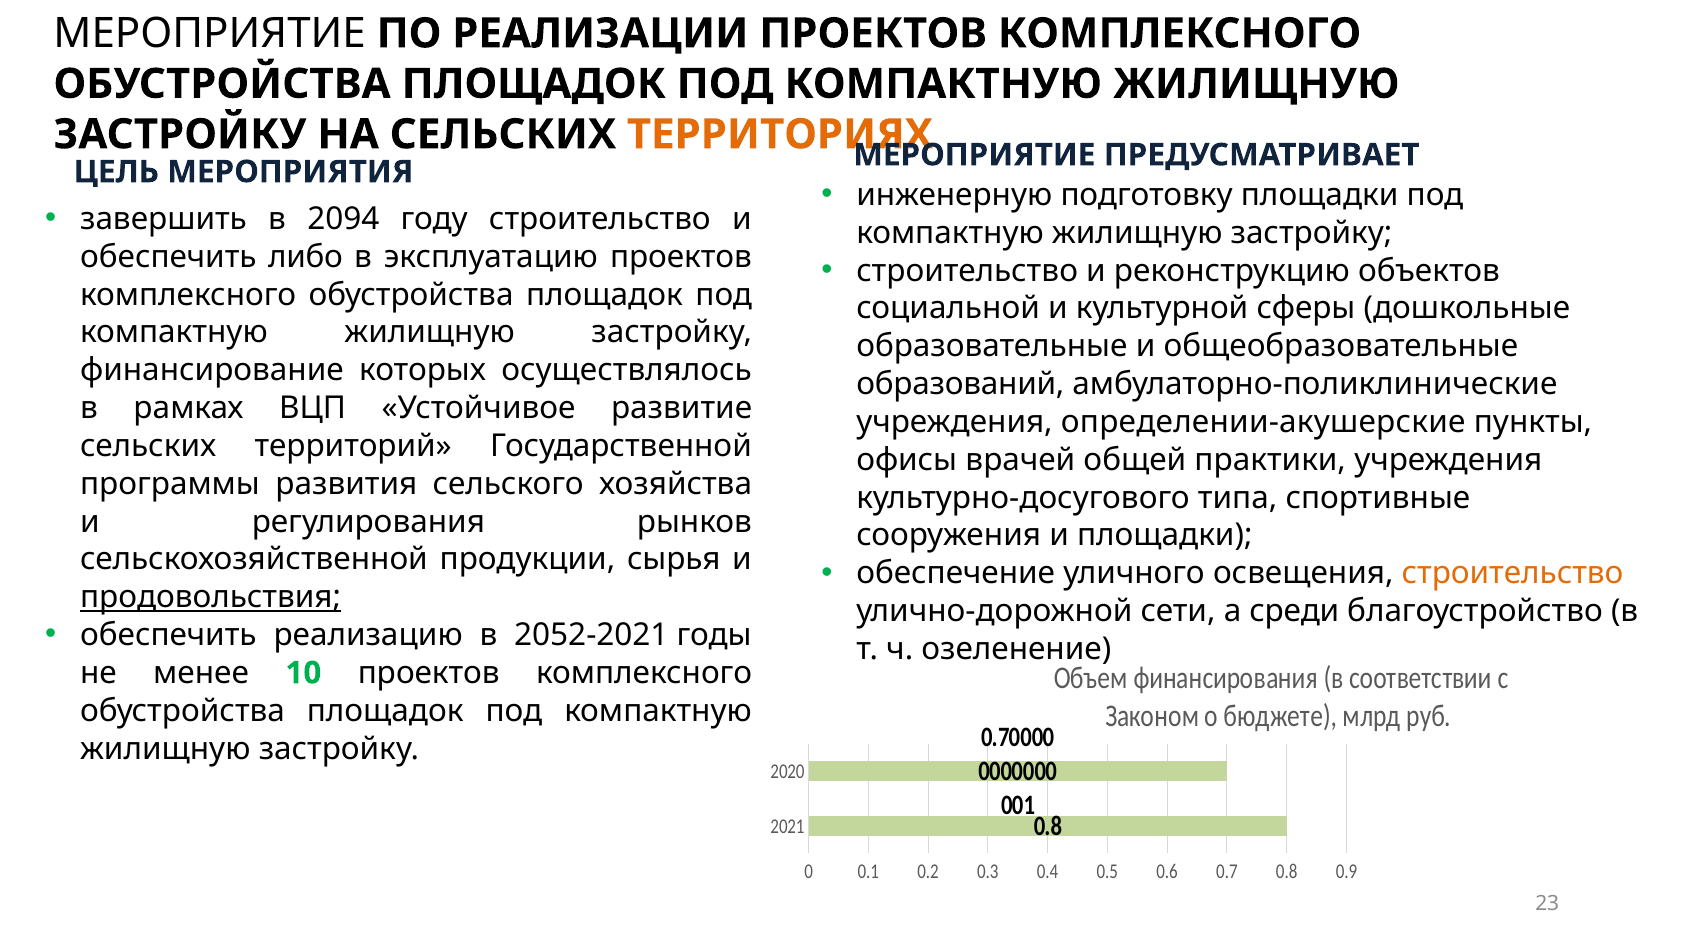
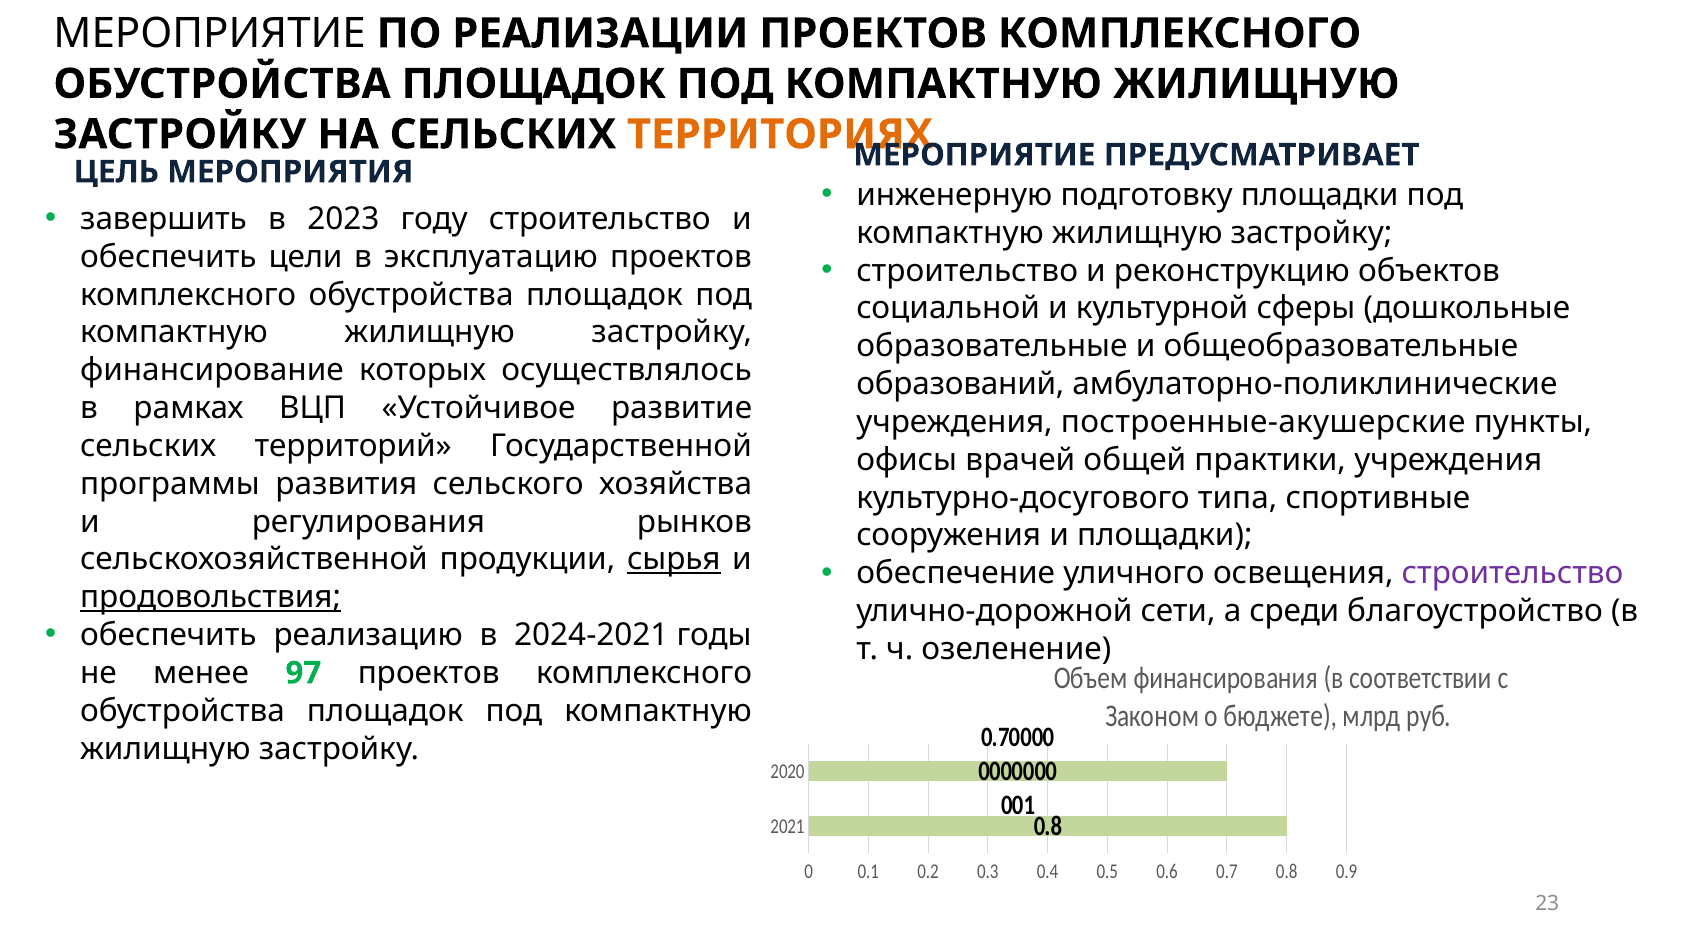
2094: 2094 -> 2023
либо: либо -> цели
определении-акушерские: определении-акушерские -> построенные-акушерские
сырья underline: none -> present
строительство at (1513, 573) colour: orange -> purple
2052-2021: 2052-2021 -> 2024-2021
10: 10 -> 97
